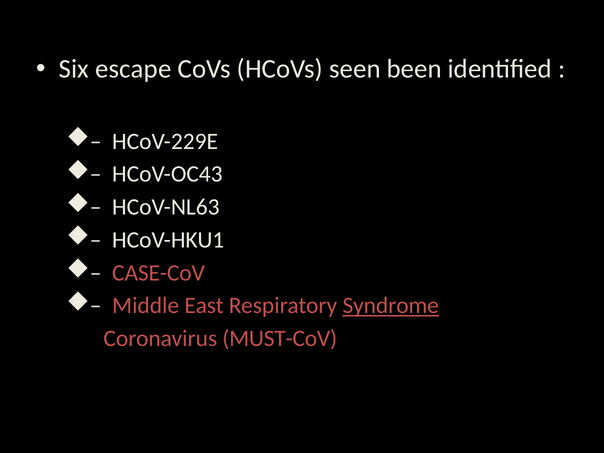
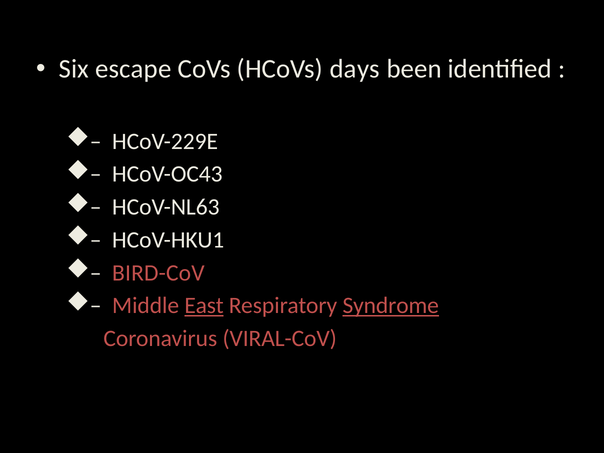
seen: seen -> days
CASE-CoV: CASE-CoV -> BIRD-CoV
East underline: none -> present
MUST-CoV: MUST-CoV -> VIRAL-CoV
